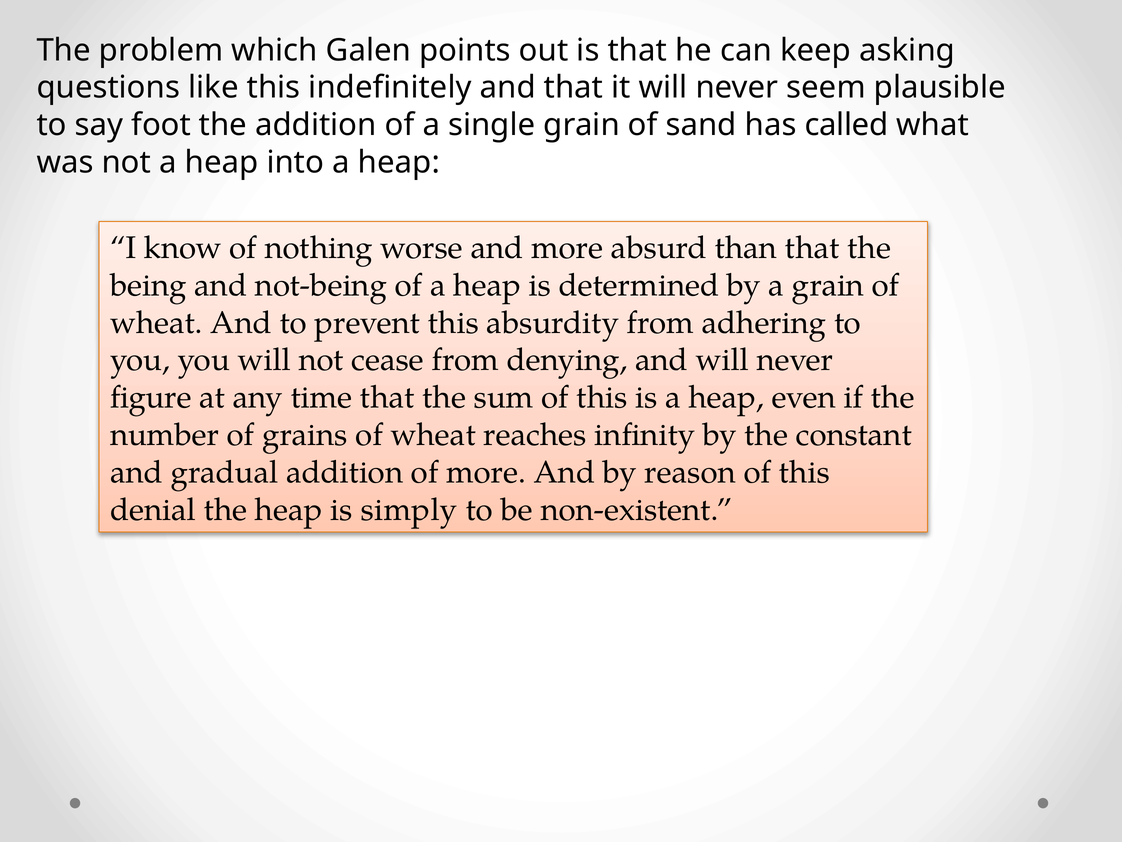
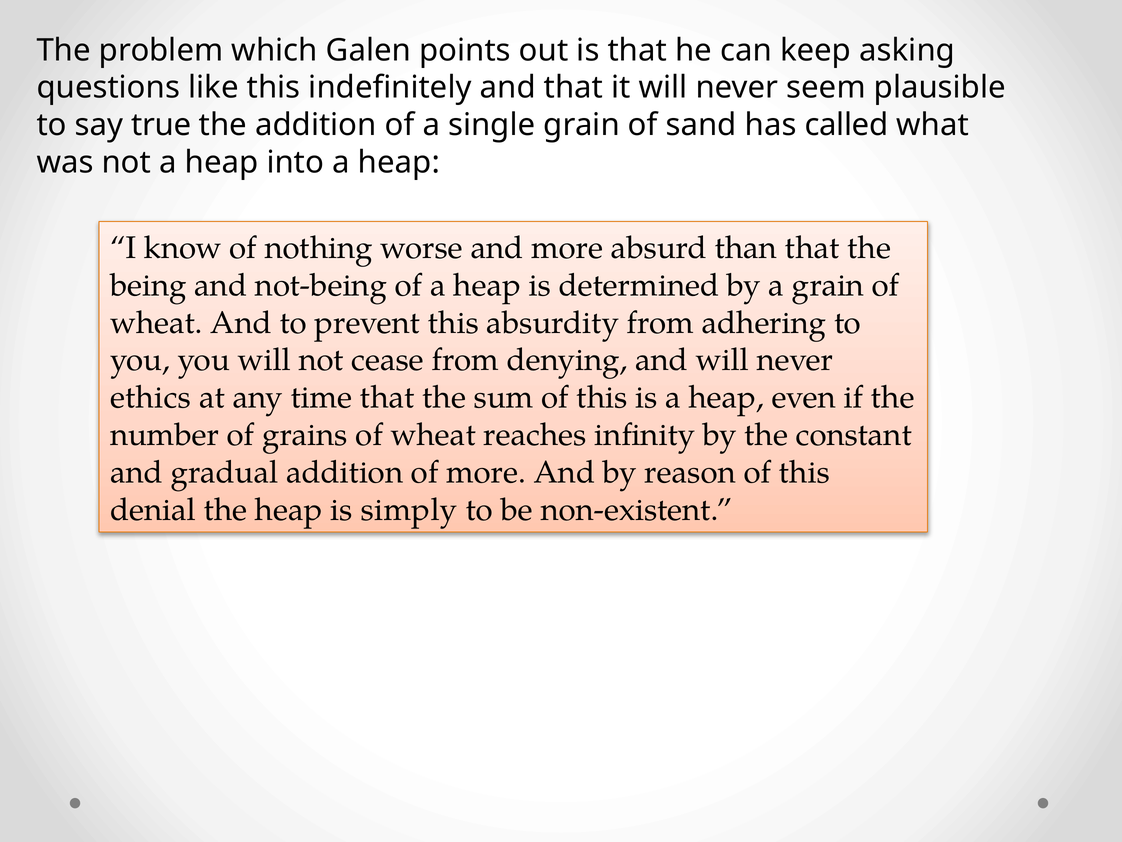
foot: foot -> true
figure: figure -> ethics
